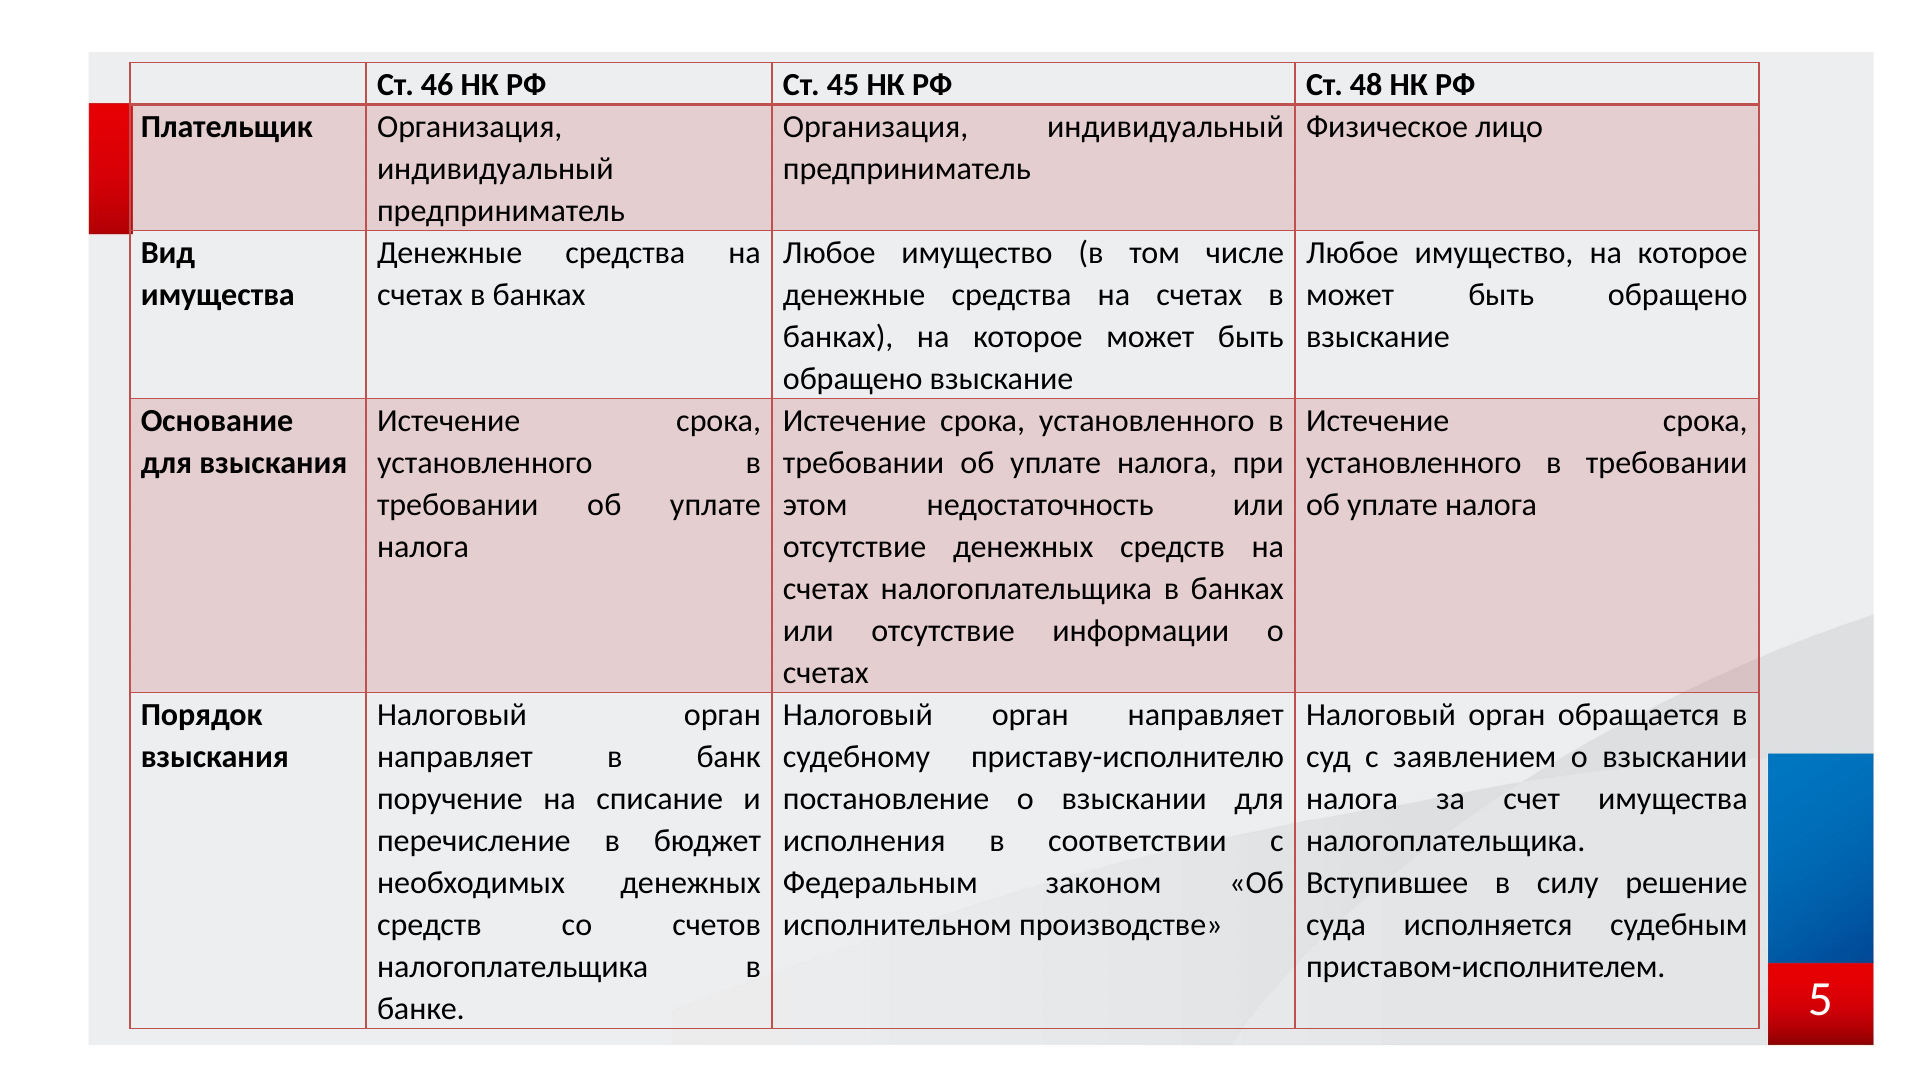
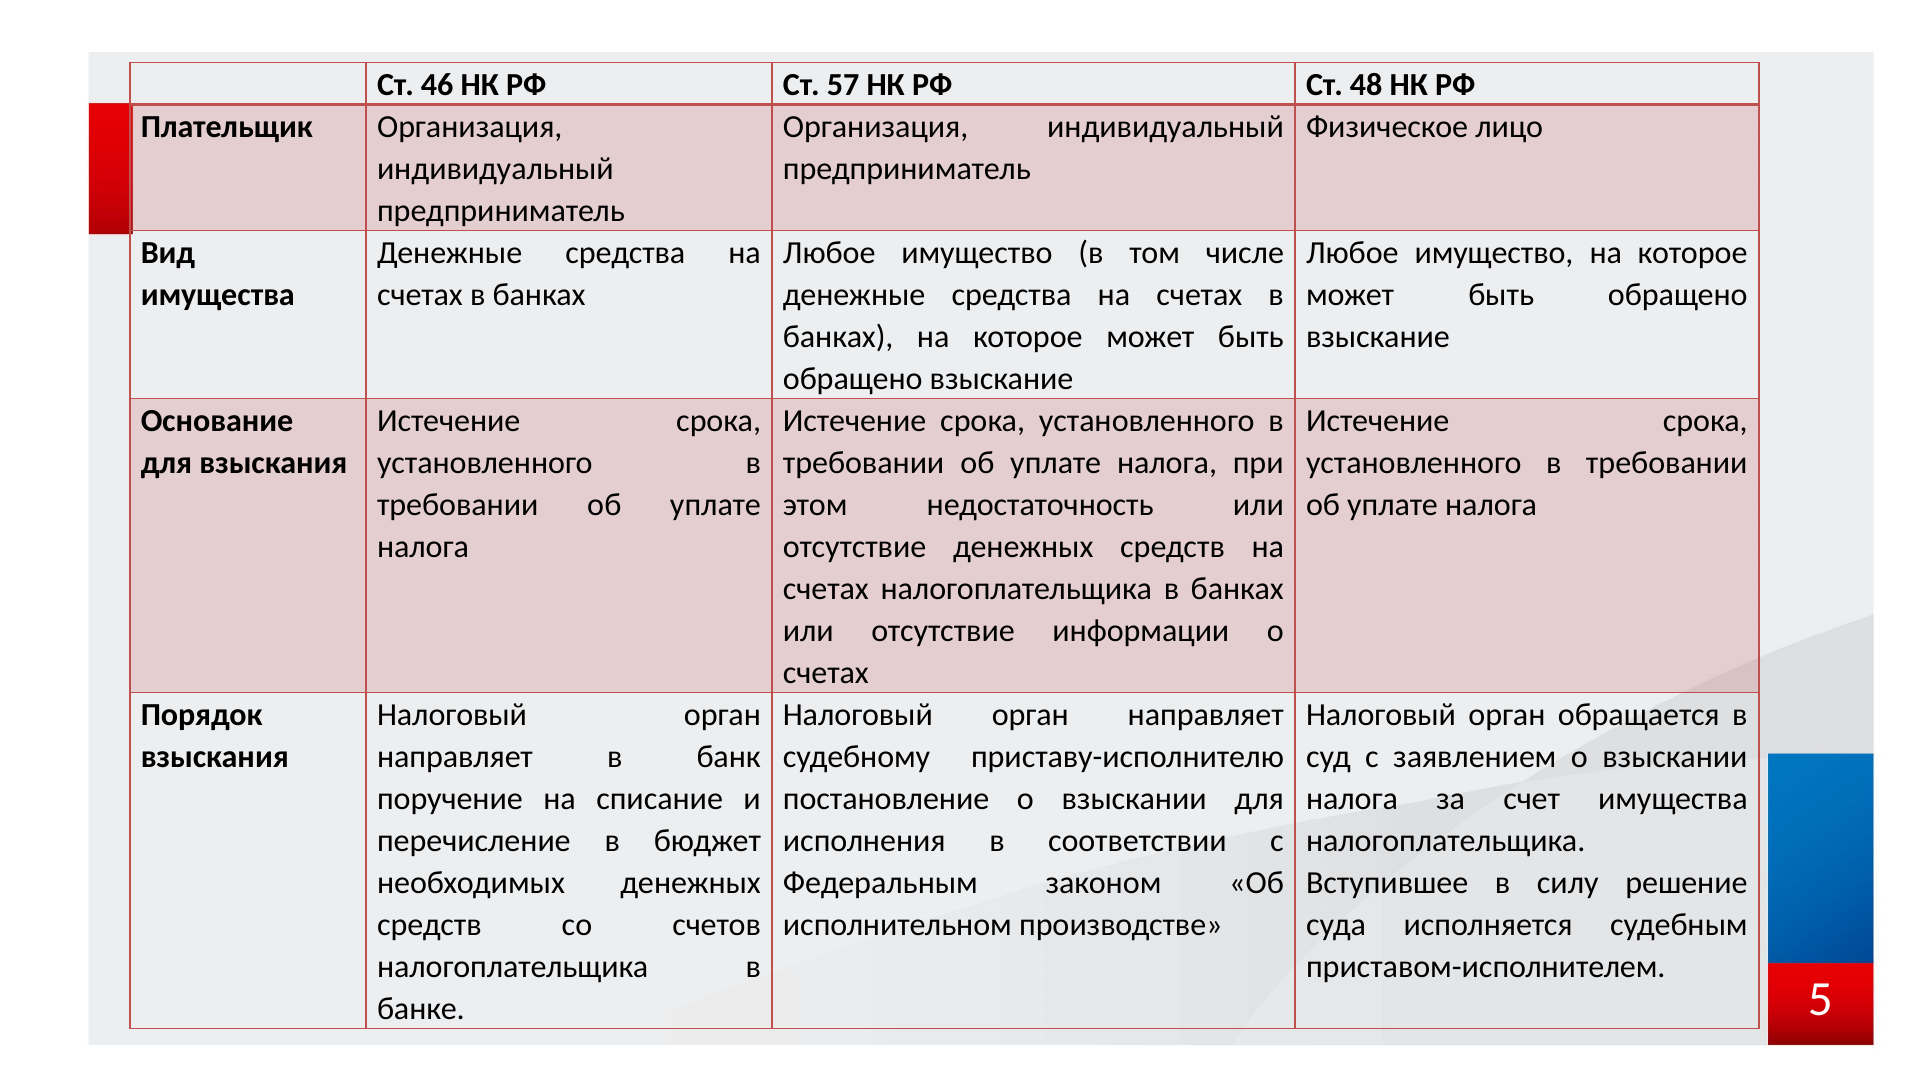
45: 45 -> 57
